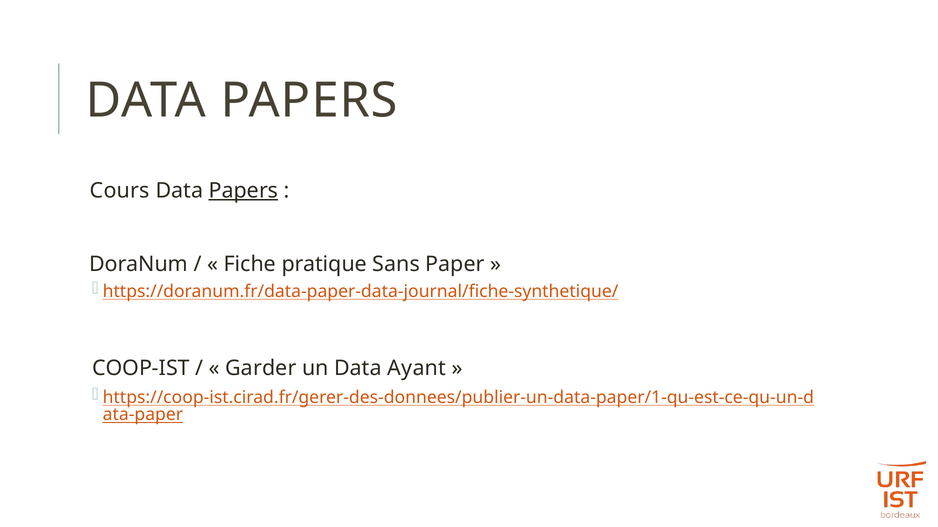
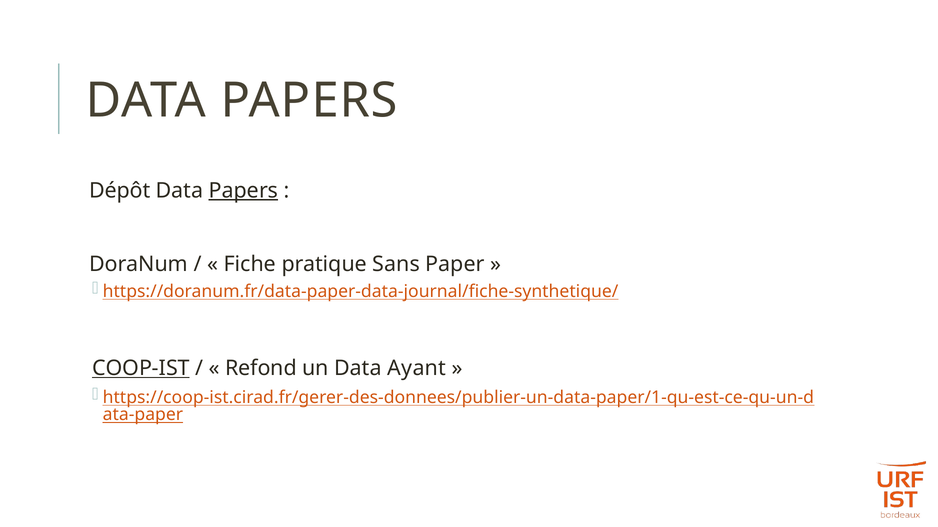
Cours: Cours -> Dépôt
COOP-IST underline: none -> present
Garder: Garder -> Refond
